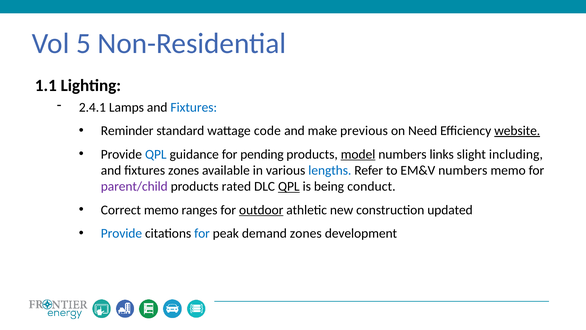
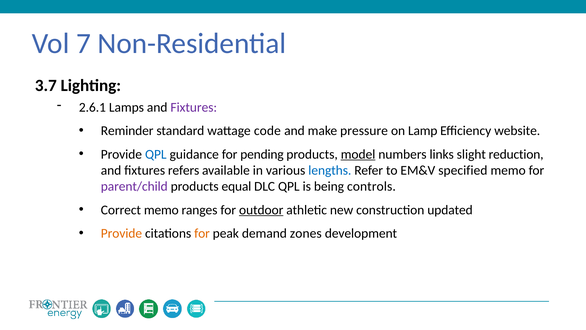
5: 5 -> 7
1.1: 1.1 -> 3.7
2.4.1: 2.4.1 -> 2.6.1
Fixtures at (194, 107) colour: blue -> purple
previous: previous -> pressure
Need: Need -> Lamp
website underline: present -> none
including: including -> reduction
fixtures zones: zones -> refers
EM&V numbers: numbers -> specified
rated: rated -> equal
QPL at (289, 186) underline: present -> none
conduct: conduct -> controls
Provide at (121, 233) colour: blue -> orange
for at (202, 233) colour: blue -> orange
